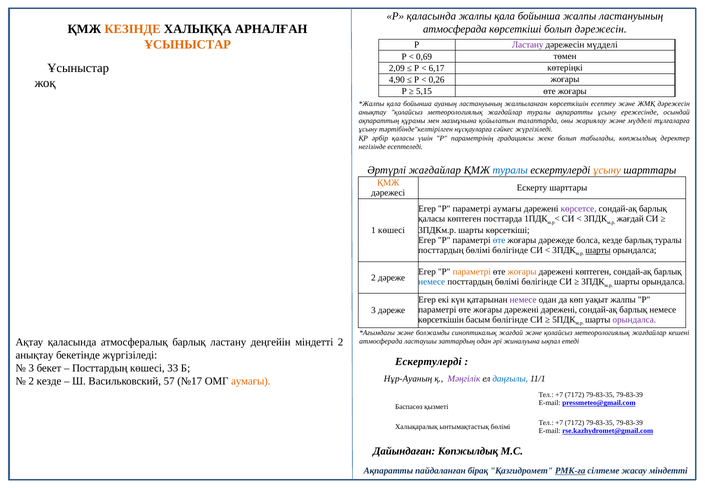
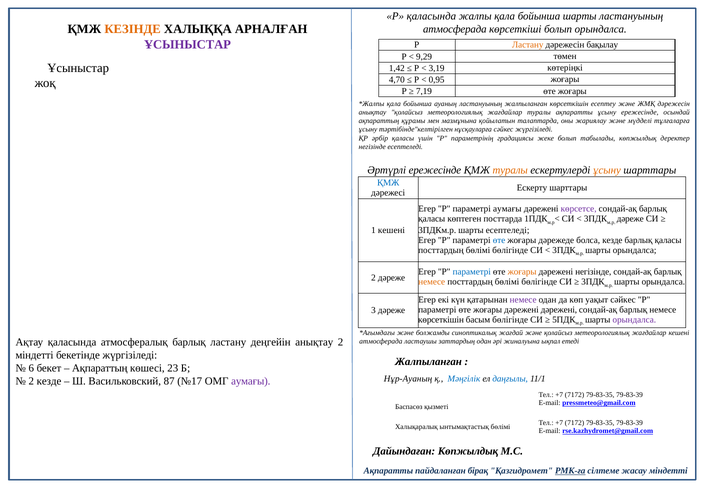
бойынша жалпы: жалпы -> шарты
болып дәрежесін: дәрежесін -> орындалса
ҰСЫНЫСТАР at (188, 44) colour: orange -> purple
Ластану at (528, 45) colour: purple -> orange
дәрежесін мүдделі: мүдделі -> бақылау
0,69: 0,69 -> 9,29
2,09: 2,09 -> 1,42
6,17: 6,17 -> 3,19
4,90: 4,90 -> 4,70
0,26: 0,26 -> 0,95
5,15: 5,15 -> 7,19
Әртүрлі жағдайлар: жағдайлар -> ережесінде
туралы at (510, 170) colour: blue -> orange
ҚМЖ at (388, 183) colour: orange -> blue
жағдай at (630, 219): жағдай -> дәреже
1 көшесі: көшесі -> кешені
шарты көрсеткіші: көрсеткіші -> есептеледі
туралы at (668, 240): туралы -> қаласы
шарты at (598, 250) underline: present -> none
параметрі at (472, 272) colour: orange -> blue
дәрежені көптеген: көптеген -> негізінде
немесе at (432, 282) colour: blue -> orange
уақыт жалпы: жалпы -> сәйкес
деңгейін міндетті: міндетті -> анықтау
анықтау at (34, 355): анықтау -> міндетті
Ескертулерді at (428, 362): Ескертулерді -> Жалпыланған
3 at (31, 368): 3 -> 6
Посттардың at (100, 368): Посттардың -> Ақпараттың
33: 33 -> 23
Мәңгілік colour: purple -> blue
57: 57 -> 87
аумағы at (251, 381) colour: orange -> purple
